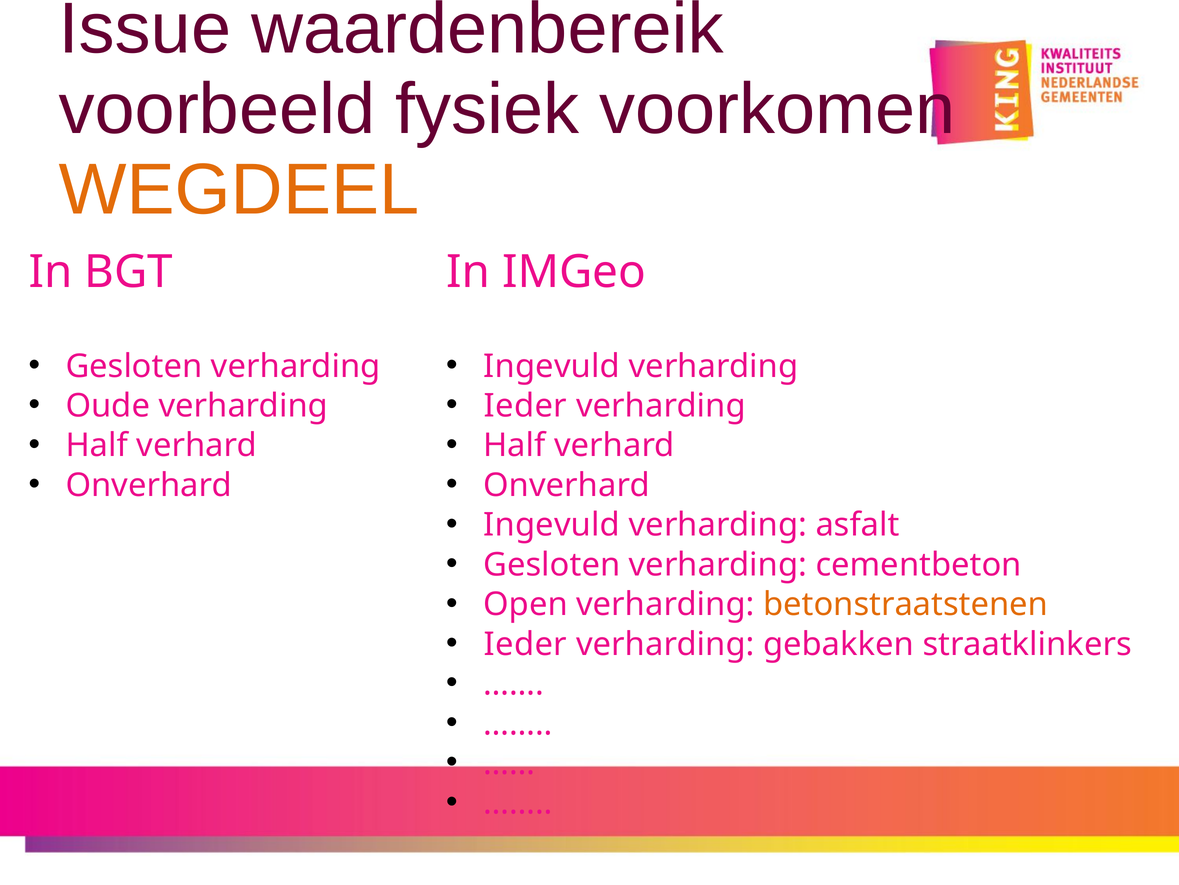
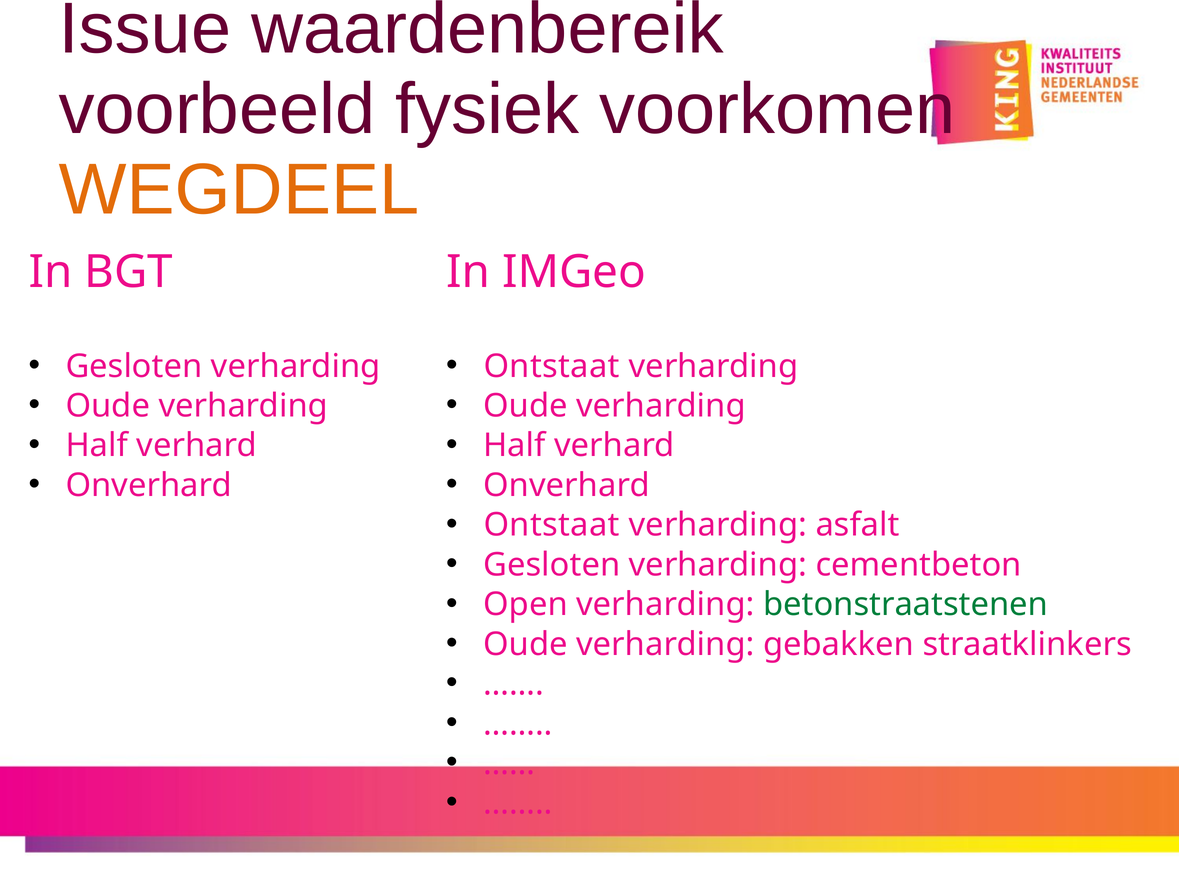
Ingevuld at (552, 366): Ingevuld -> Ontstaat
Ieder at (525, 406): Ieder -> Oude
Ingevuld at (552, 525): Ingevuld -> Ontstaat
betonstraatstenen colour: orange -> green
Ieder at (525, 644): Ieder -> Oude
